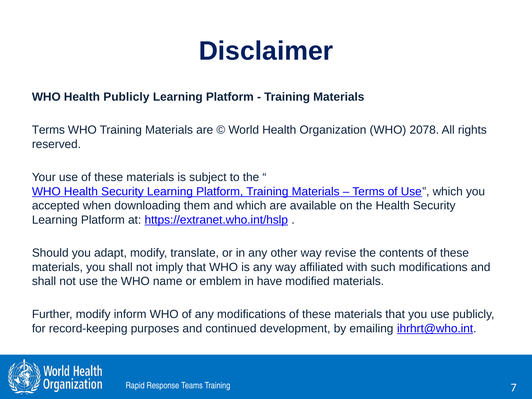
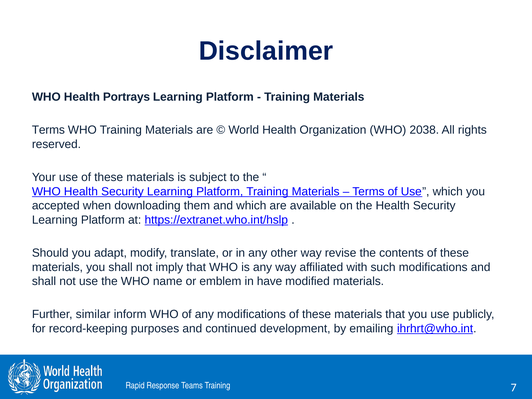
Health Publicly: Publicly -> Portrays
2078: 2078 -> 2038
Further modify: modify -> similar
